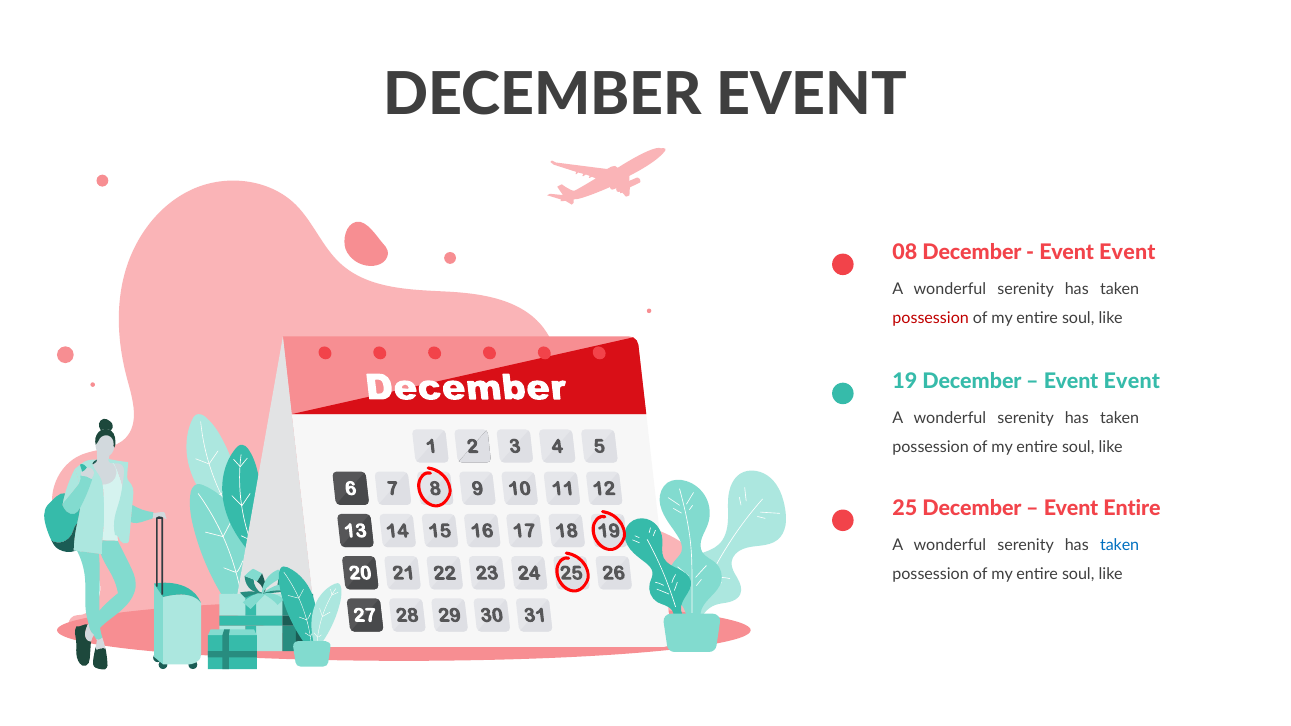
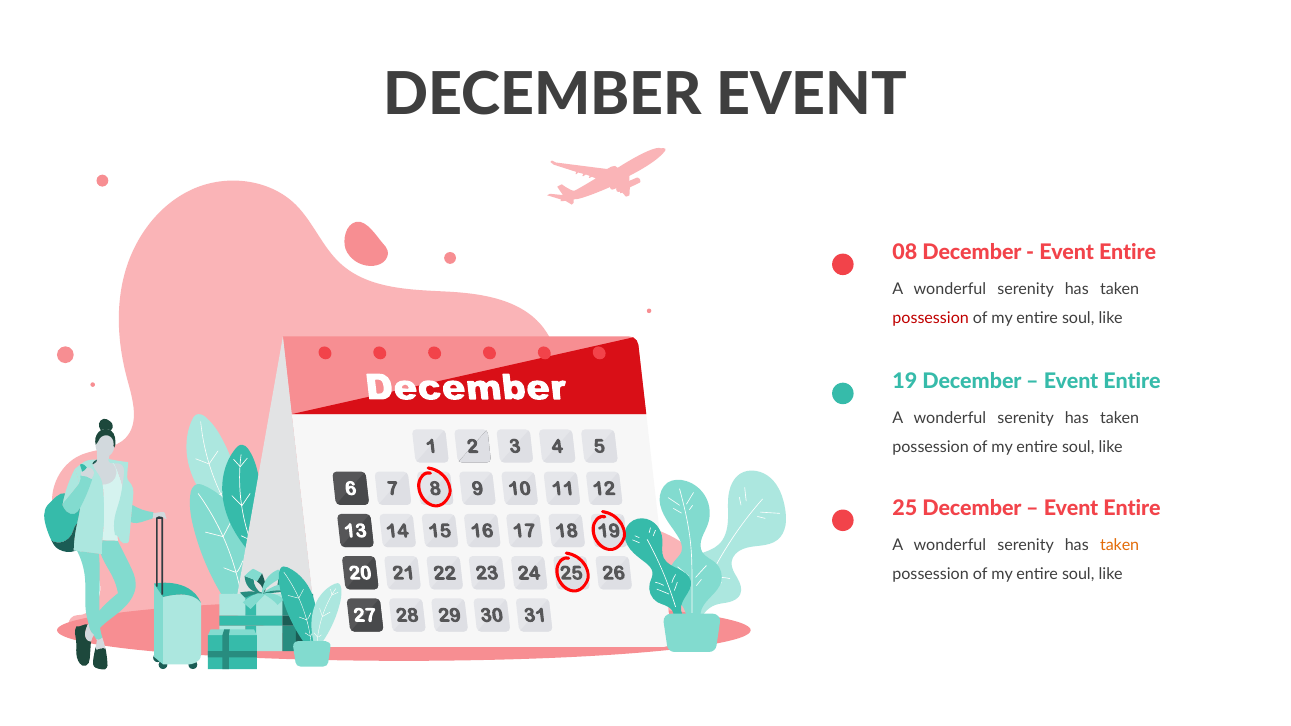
Event at (1127, 252): Event -> Entire
Event at (1132, 381): Event -> Entire
taken at (1120, 546) colour: blue -> orange
